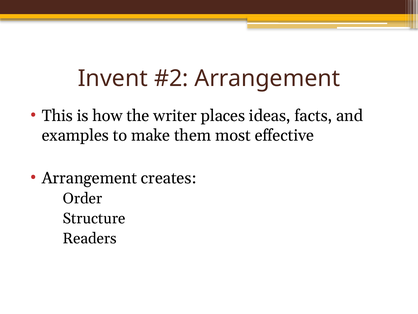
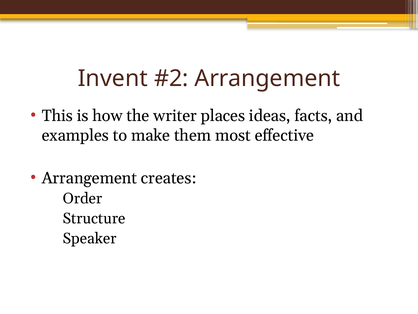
Readers: Readers -> Speaker
